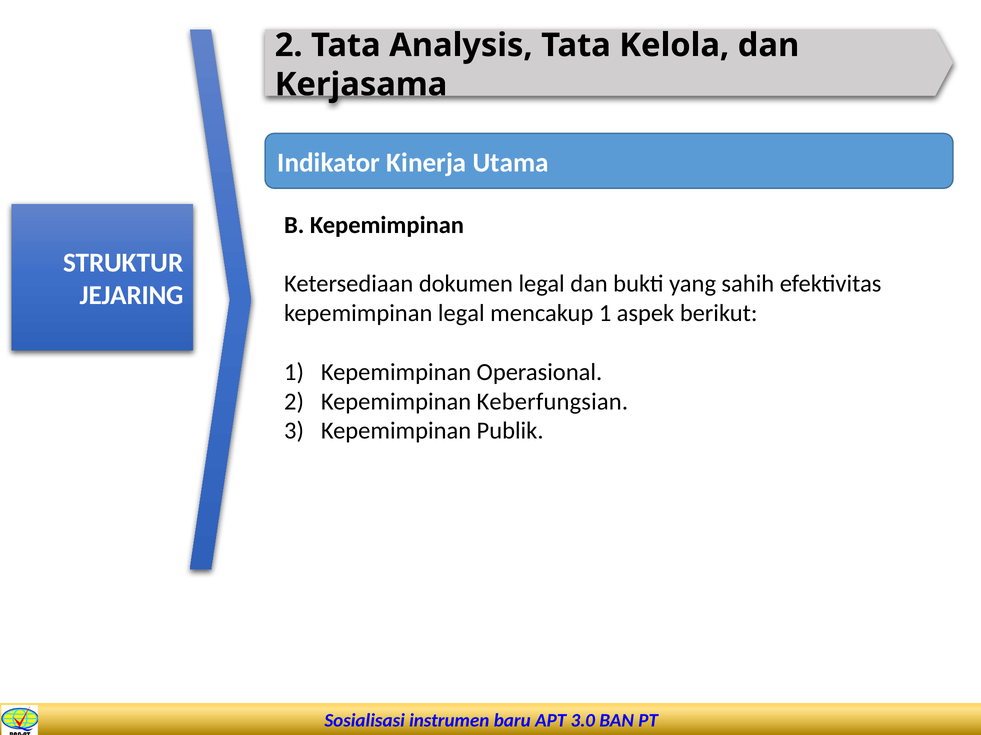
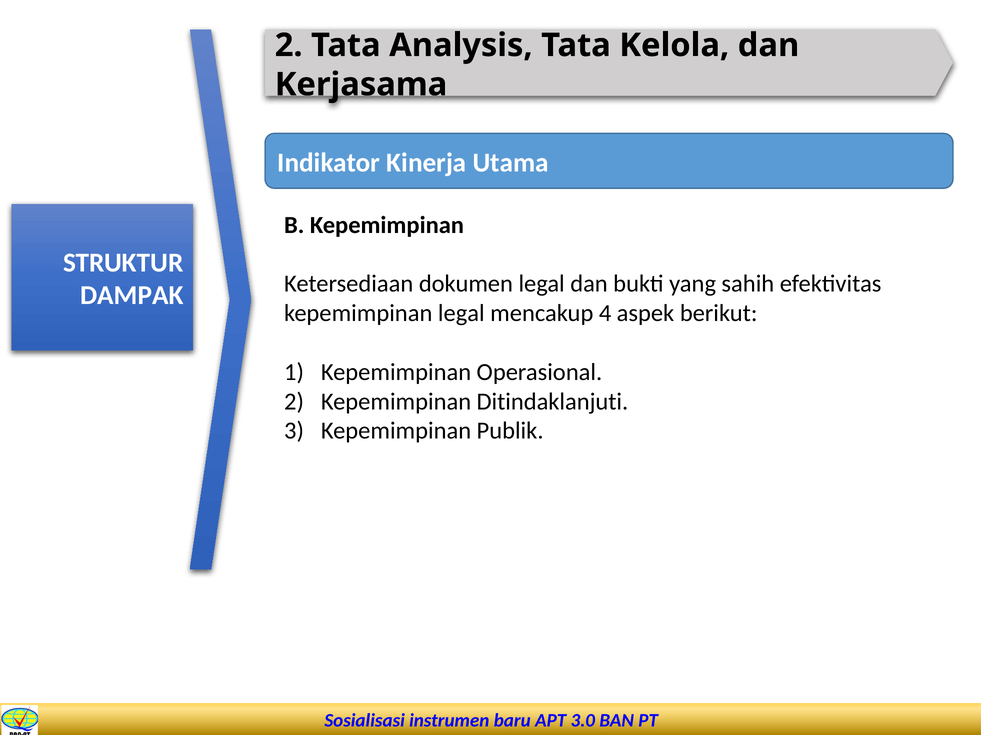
JEJARING: JEJARING -> DAMPAK
mencakup 1: 1 -> 4
Keberfungsian: Keberfungsian -> Ditindaklanjuti
